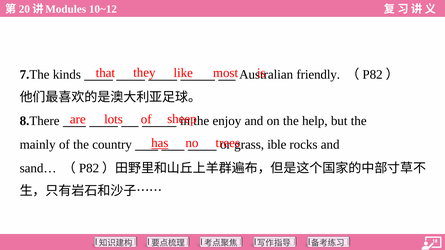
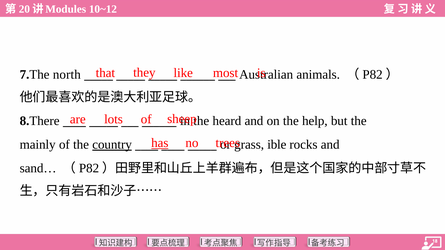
kinds: kinds -> north
friendly: friendly -> animals
enjoy: enjoy -> heard
country underline: none -> present
